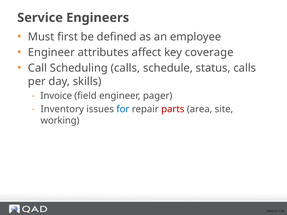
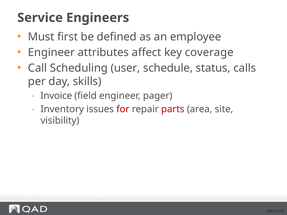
Scheduling calls: calls -> user
for colour: blue -> red
working: working -> visibility
